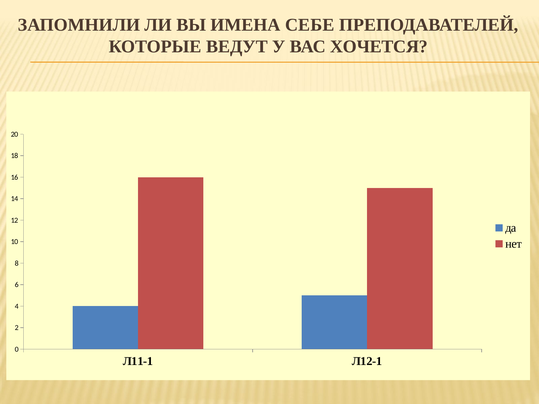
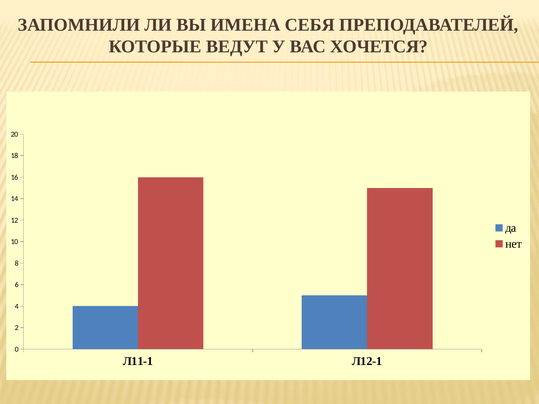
СЕБЕ: СЕБЕ -> СЕБЯ
